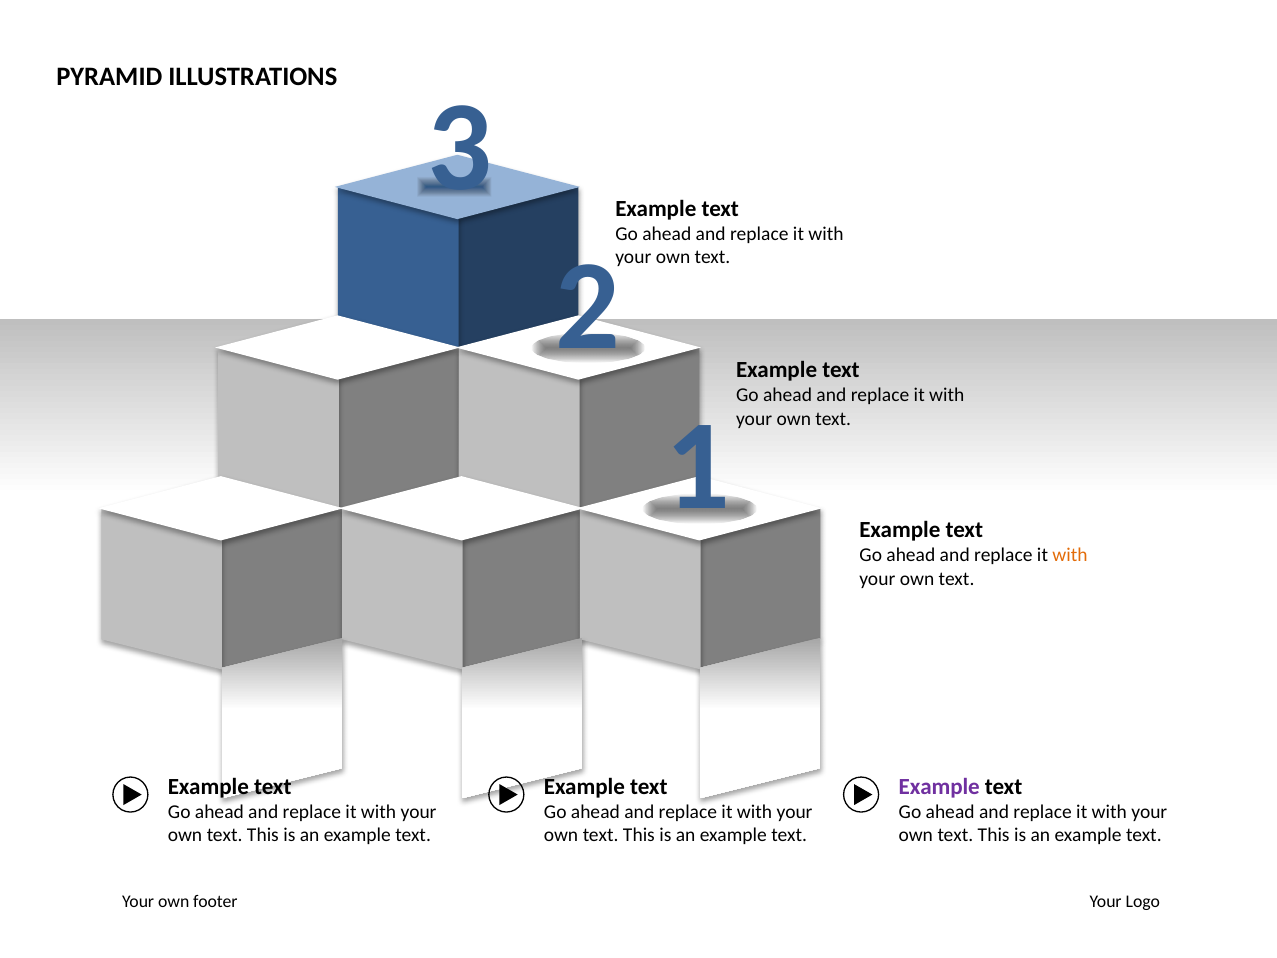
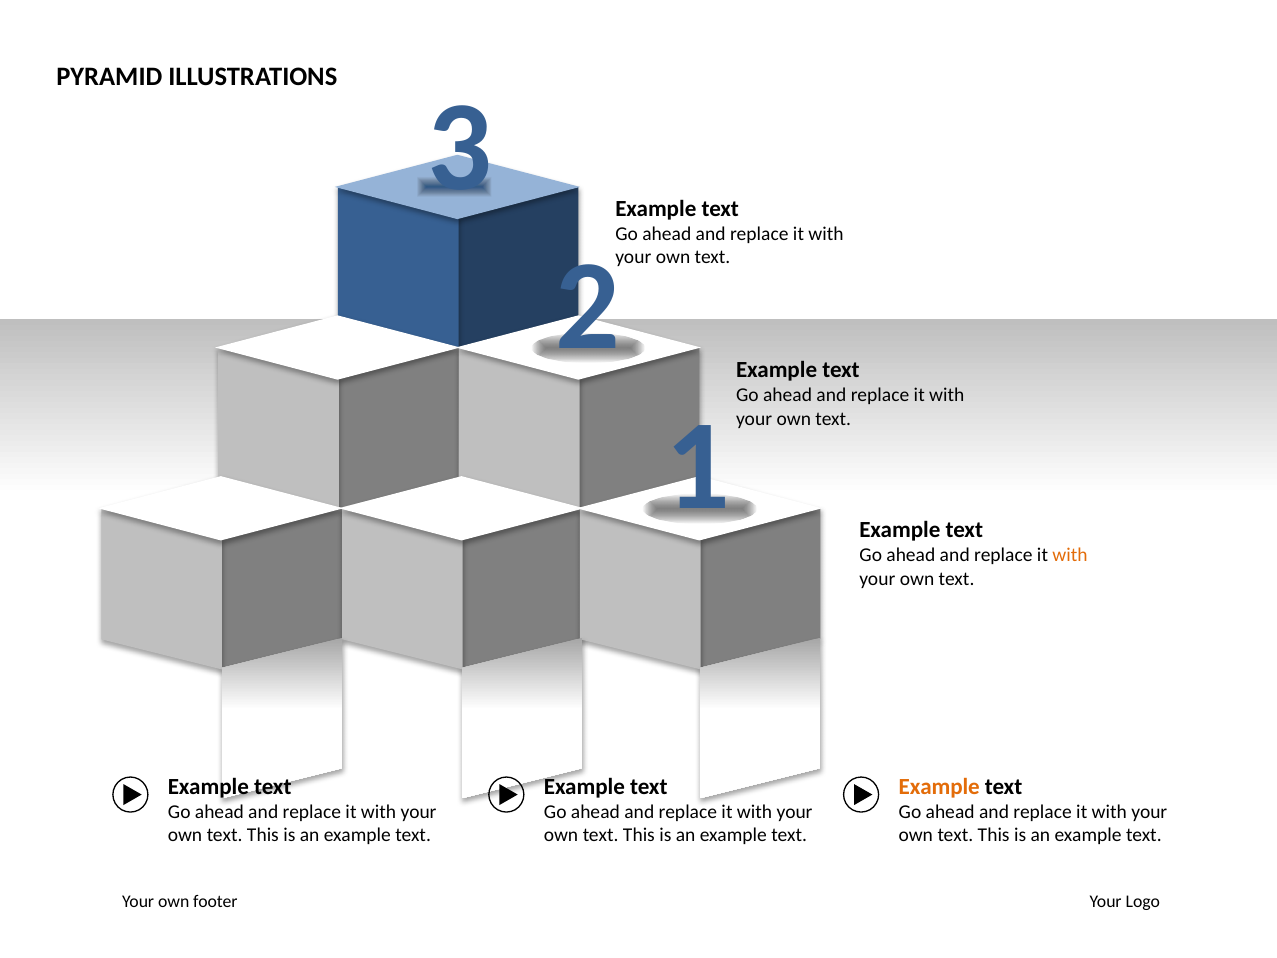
Example at (939, 786) colour: purple -> orange
